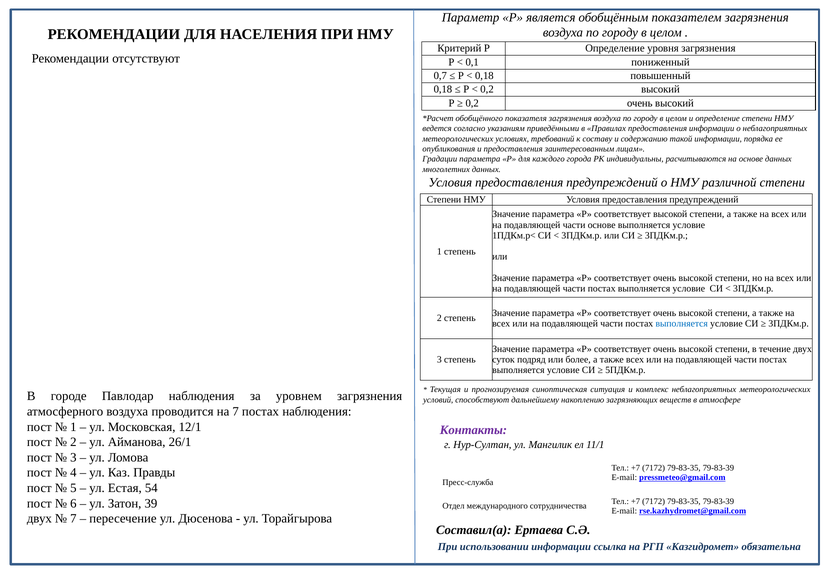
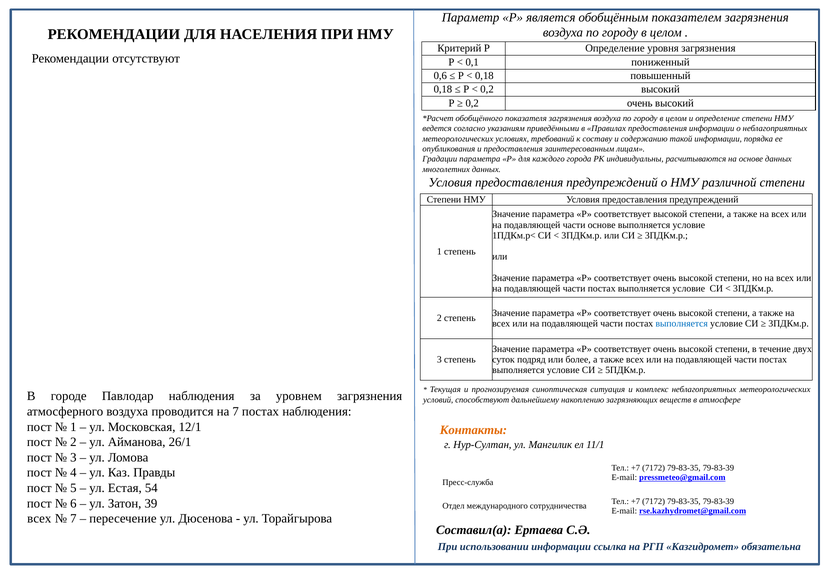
0,7: 0,7 -> 0,6
Контакты colour: purple -> orange
двух at (39, 519): двух -> всех
